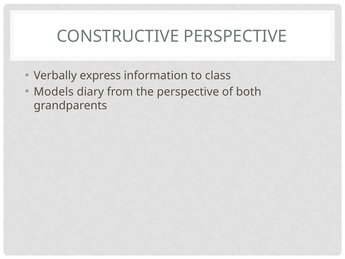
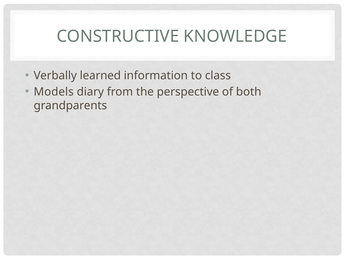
CONSTRUCTIVE PERSPECTIVE: PERSPECTIVE -> KNOWLEDGE
express: express -> learned
